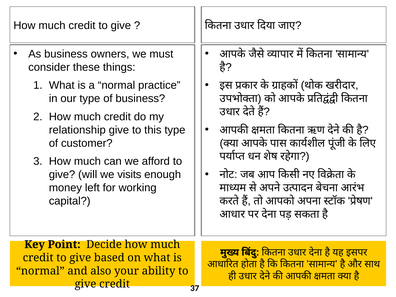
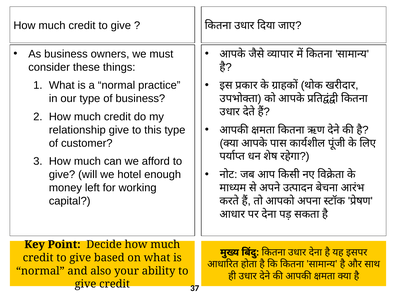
visits: visits -> hotel
